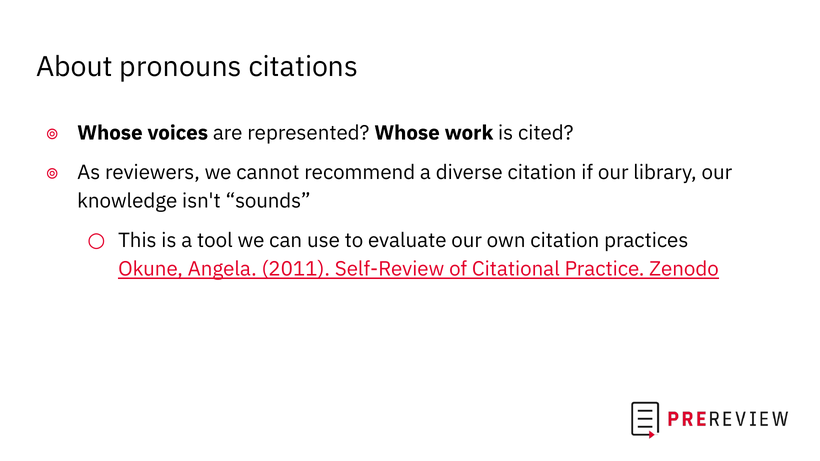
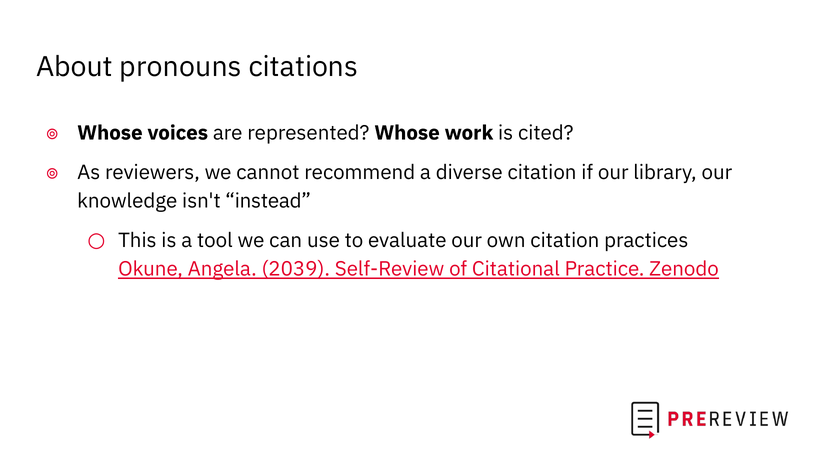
sounds: sounds -> instead
2011: 2011 -> 2039
